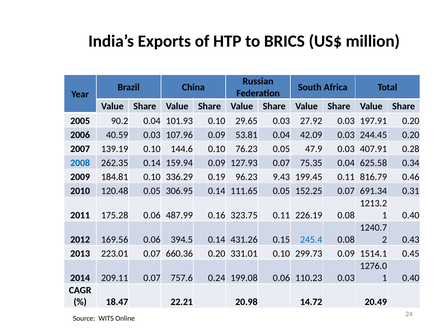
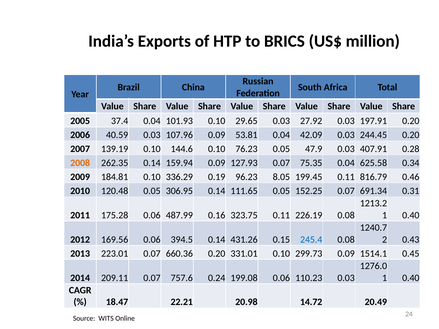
90.2: 90.2 -> 37.4
2008 colour: blue -> orange
9.43: 9.43 -> 8.05
